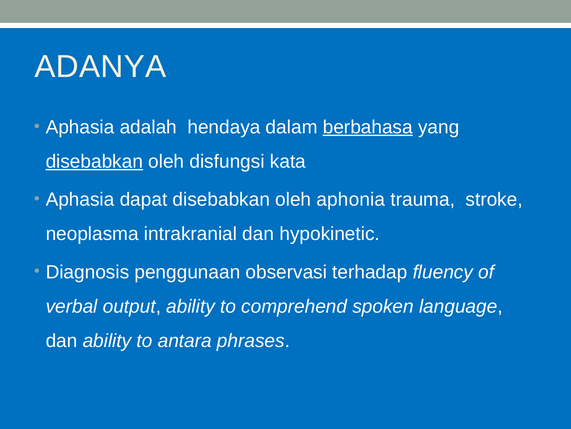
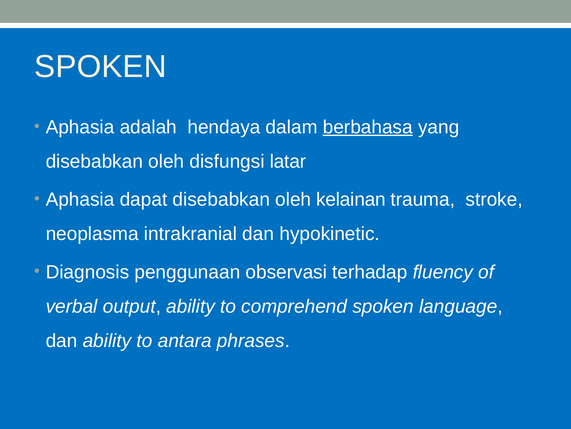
ADANYA at (100, 66): ADANYA -> SPOKEN
disebabkan at (94, 161) underline: present -> none
kata: kata -> latar
aphonia: aphonia -> kelainan
